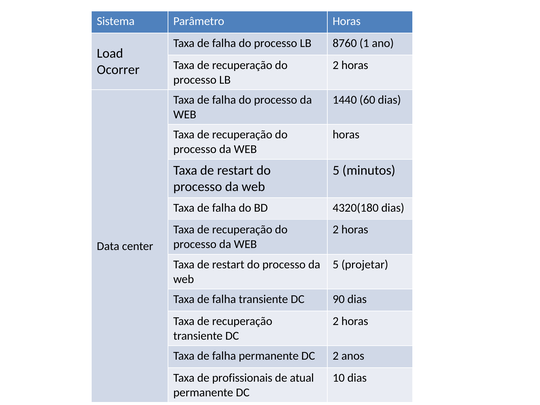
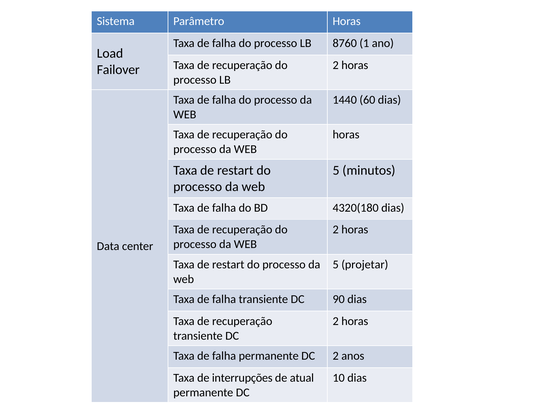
Ocorrer: Ocorrer -> Failover
profissionais: profissionais -> interrupções
